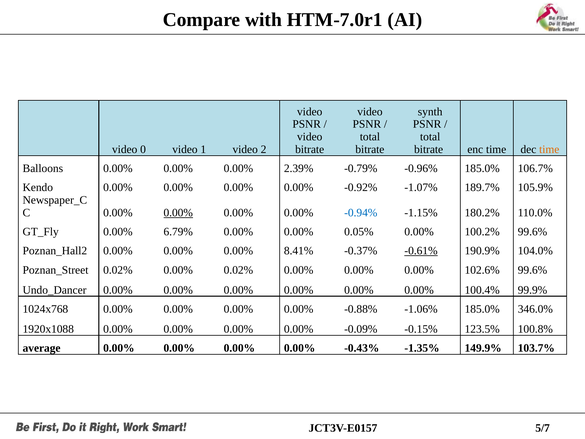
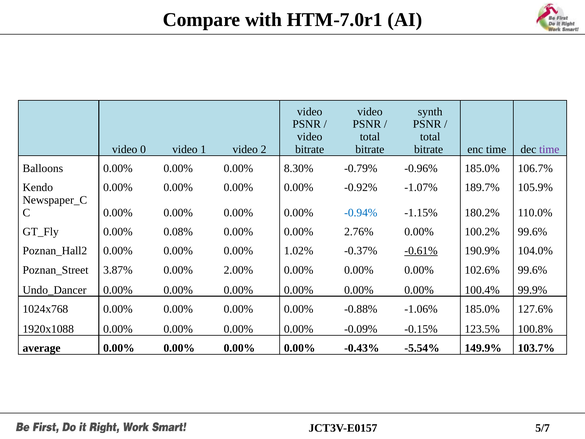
time at (549, 149) colour: orange -> purple
2.39%: 2.39% -> 8.30%
0.00% at (178, 213) underline: present -> none
6.79%: 6.79% -> 0.08%
0.05%: 0.05% -> 2.76%
8.41%: 8.41% -> 1.02%
0.02% at (118, 270): 0.02% -> 3.87%
0.00% 0.02%: 0.02% -> 2.00%
346.0%: 346.0% -> 127.6%
-1.35%: -1.35% -> -5.54%
